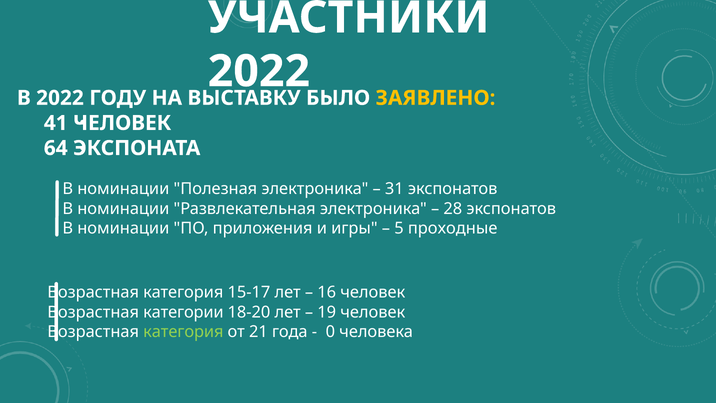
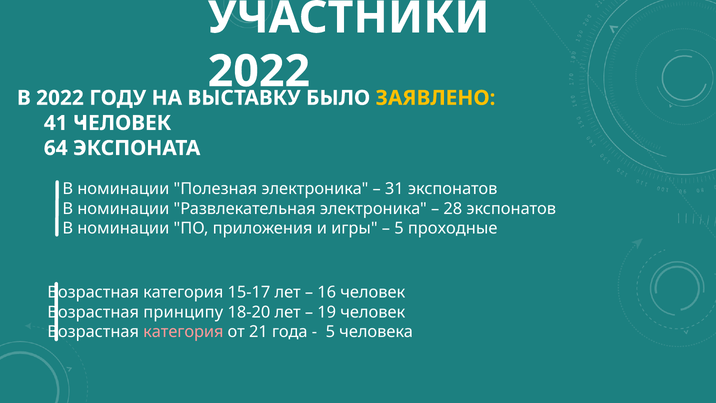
категории: категории -> принципу
категория at (183, 332) colour: light green -> pink
0 at (330, 332): 0 -> 5
